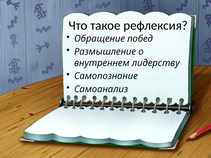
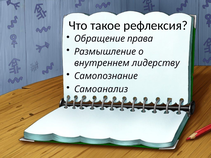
побед: побед -> права
